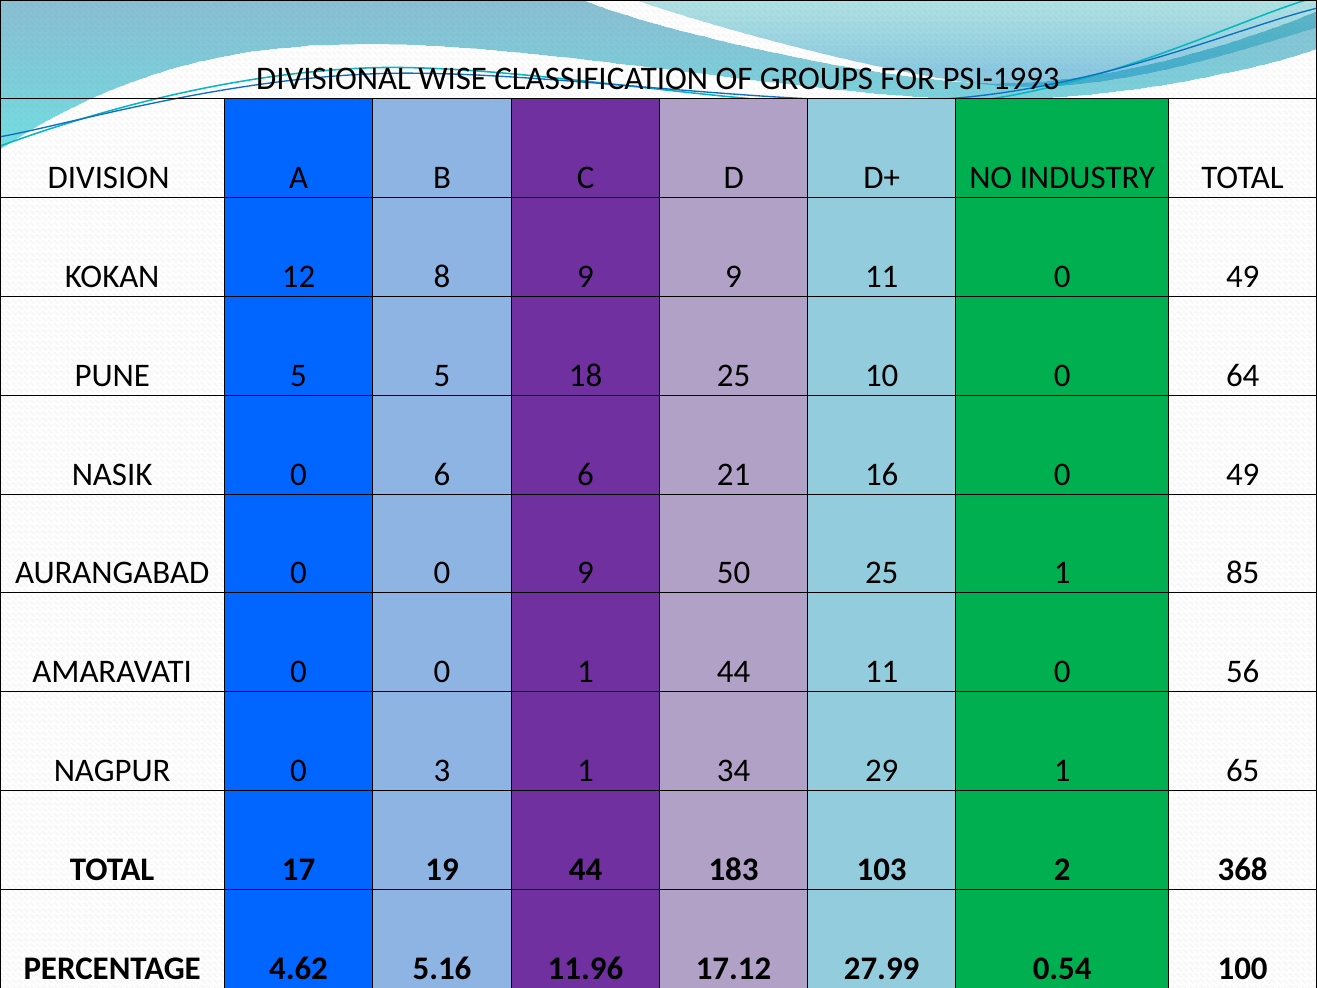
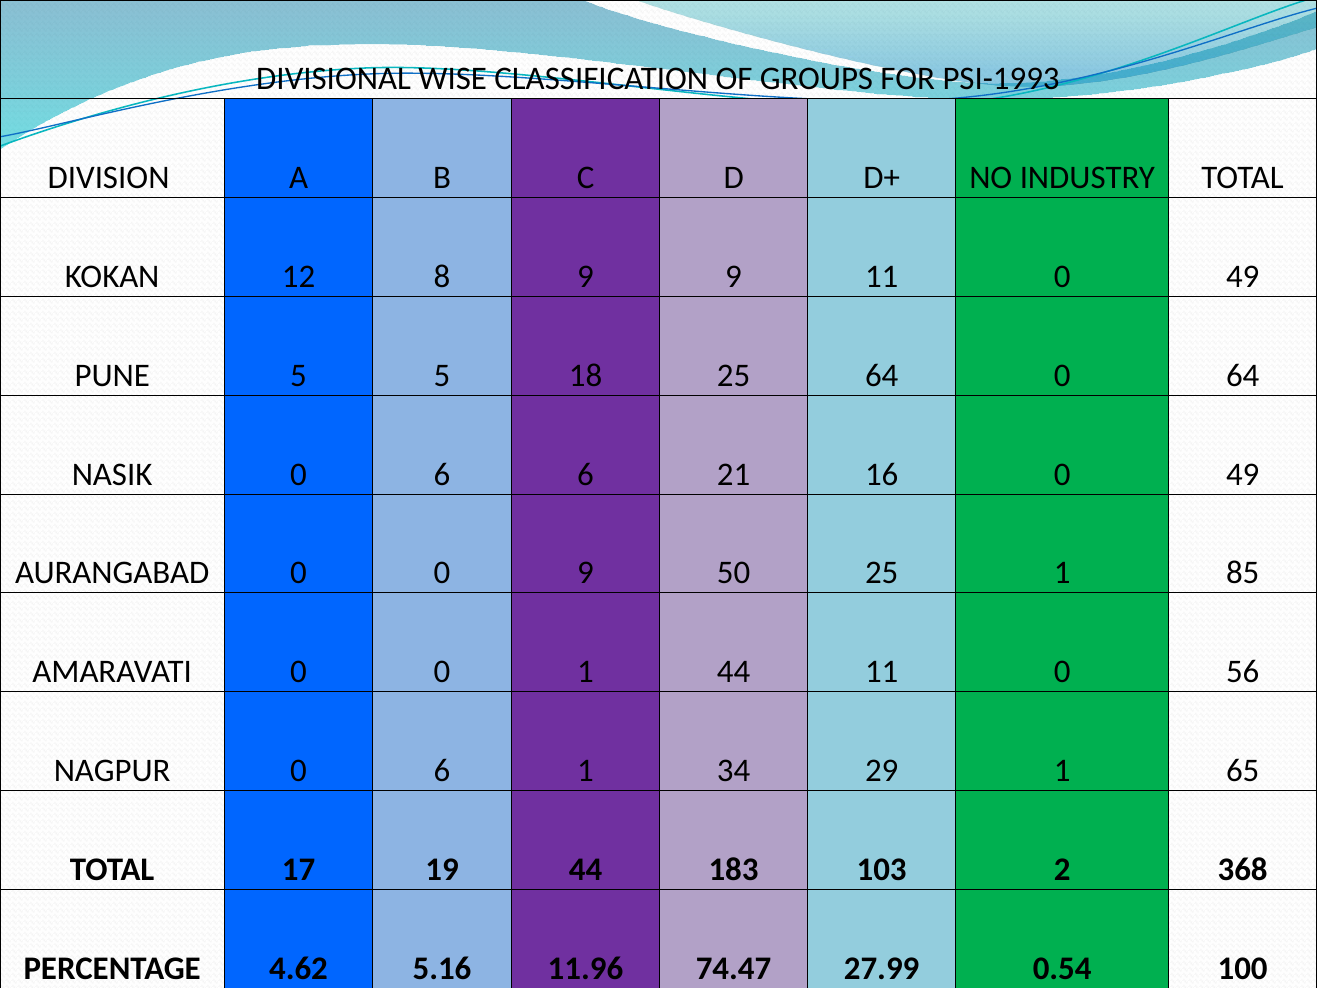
25 10: 10 -> 64
NAGPUR 0 3: 3 -> 6
17.12: 17.12 -> 74.47
